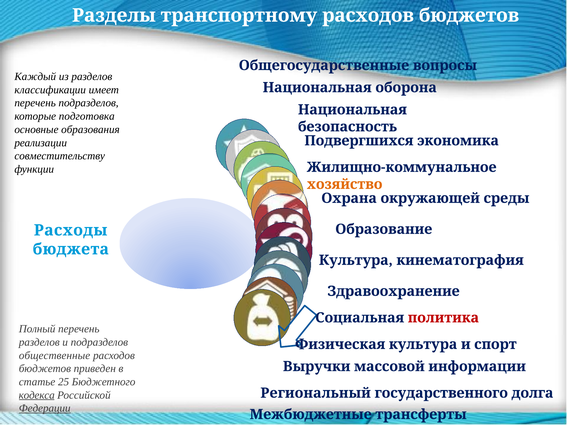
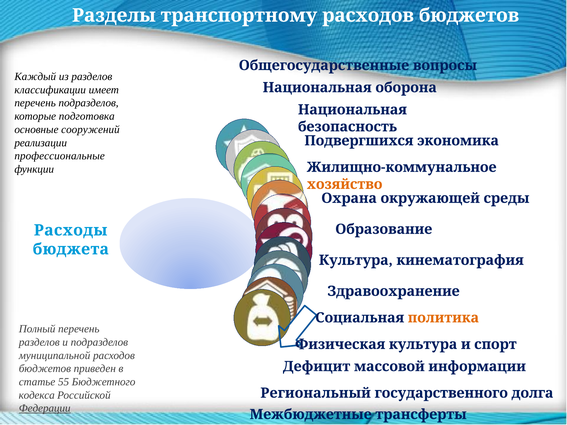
образования: образования -> сооружений
совместительству: совместительству -> профессиональные
политика colour: red -> orange
общественные: общественные -> муниципальной
Выручки: Выручки -> Дефицит
25: 25 -> 55
кодекса underline: present -> none
